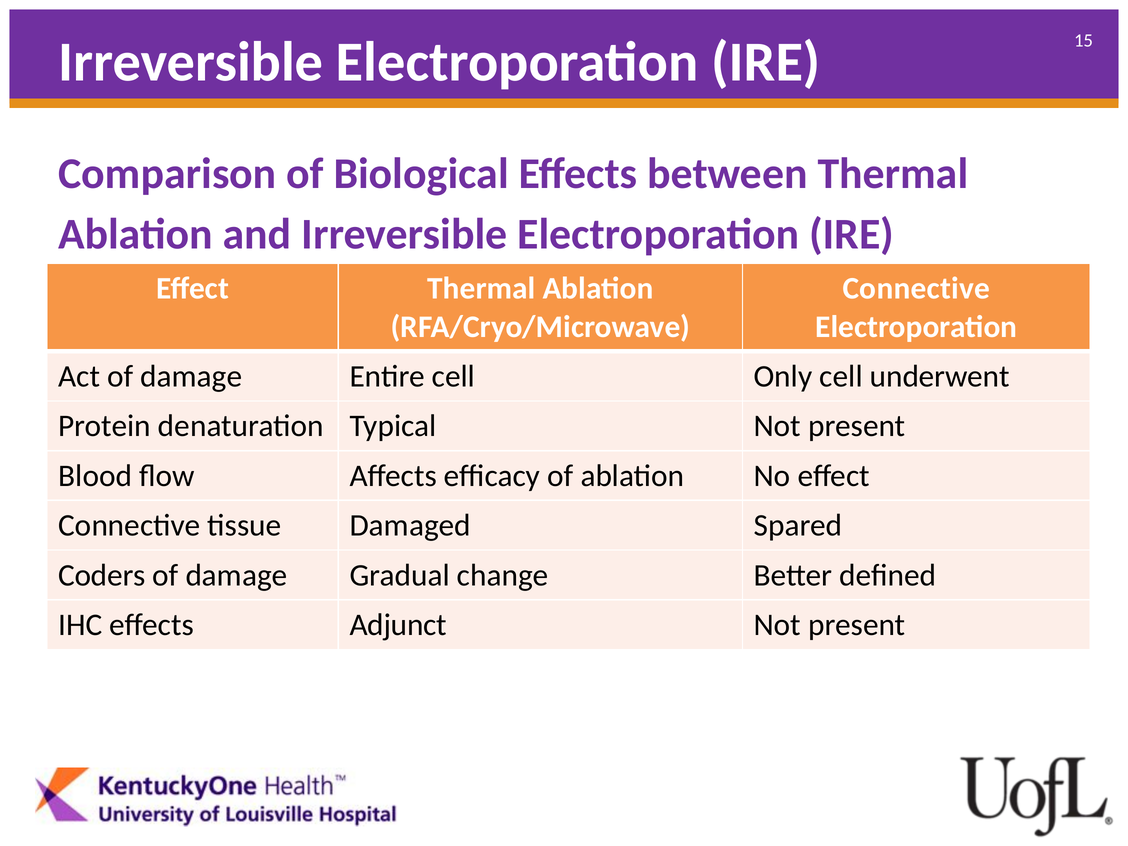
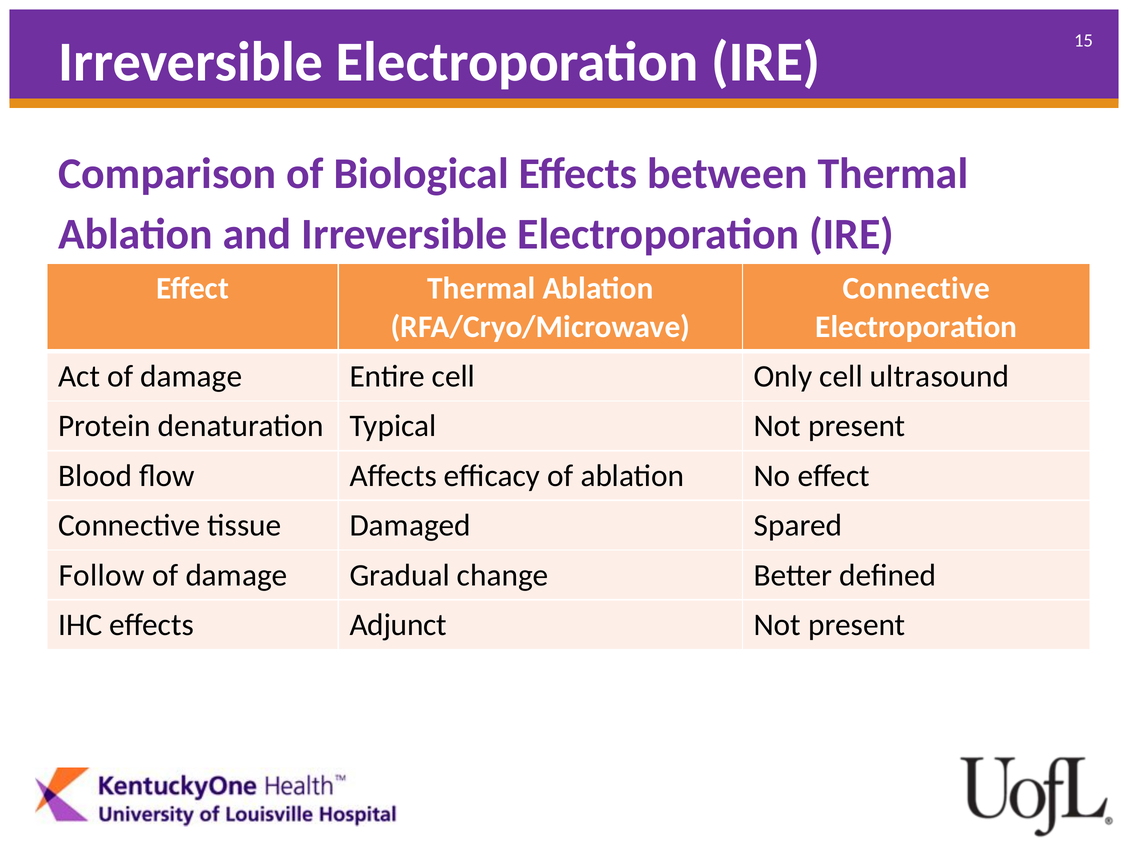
underwent: underwent -> ultrasound
Coders: Coders -> Follow
